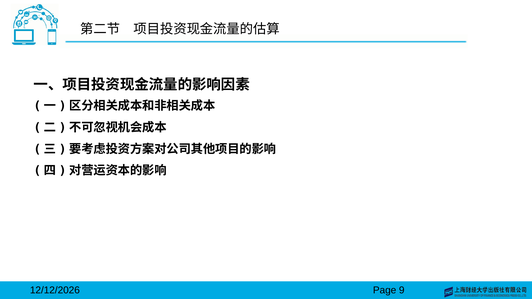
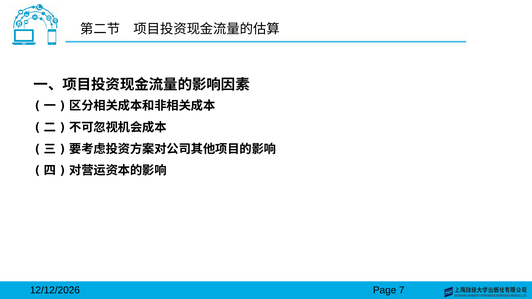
9: 9 -> 7
